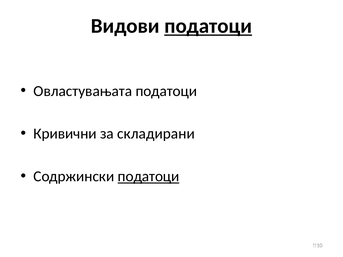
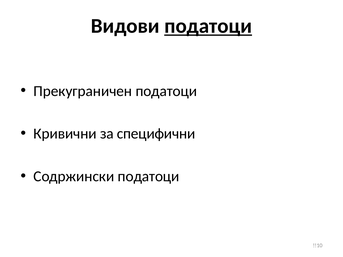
Овластувањата: Овластувањата -> Прекуграничен
складирани: складирани -> специфични
податоци at (149, 177) underline: present -> none
